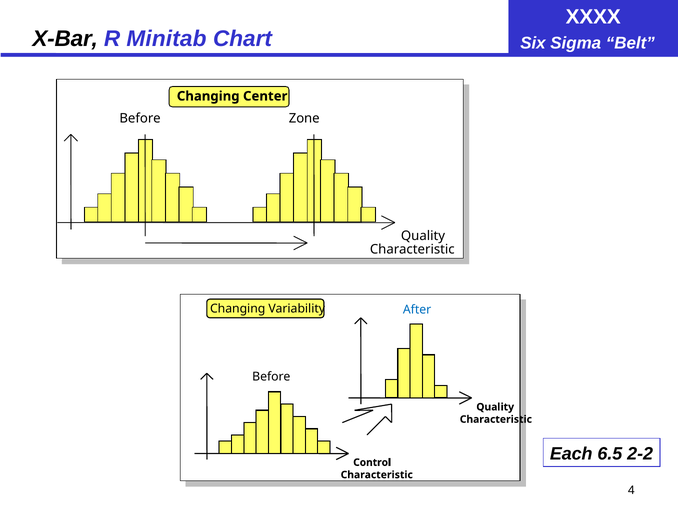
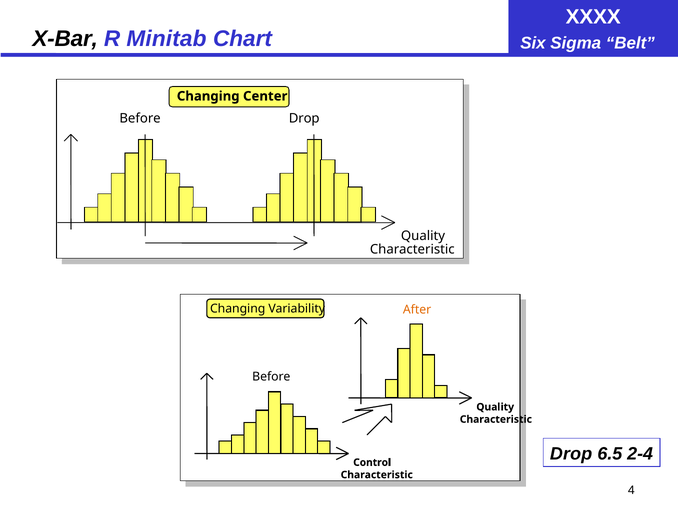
Before Zone: Zone -> Drop
After colour: blue -> orange
Each at (571, 453): Each -> Drop
2-2: 2-2 -> 2-4
